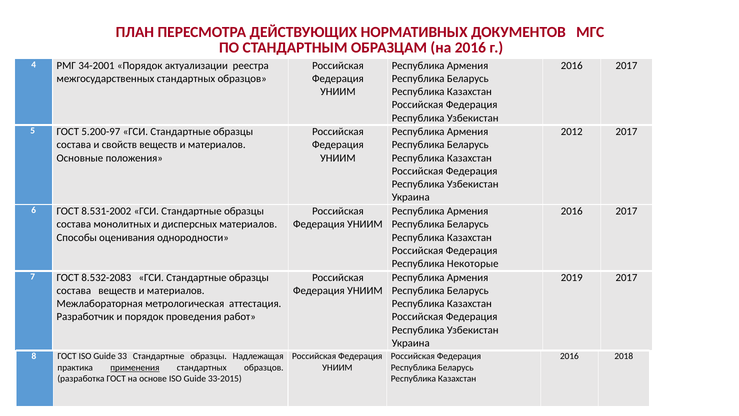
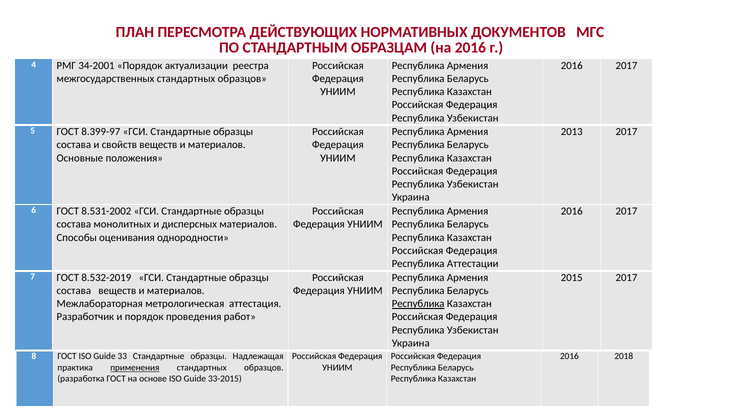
5.200-97: 5.200-97 -> 8.399-97
2012: 2012 -> 2013
Некоторые: Некоторые -> Аттестации
8.532-2083: 8.532-2083 -> 8.532-2019
2019: 2019 -> 2015
Республика at (418, 304) underline: none -> present
